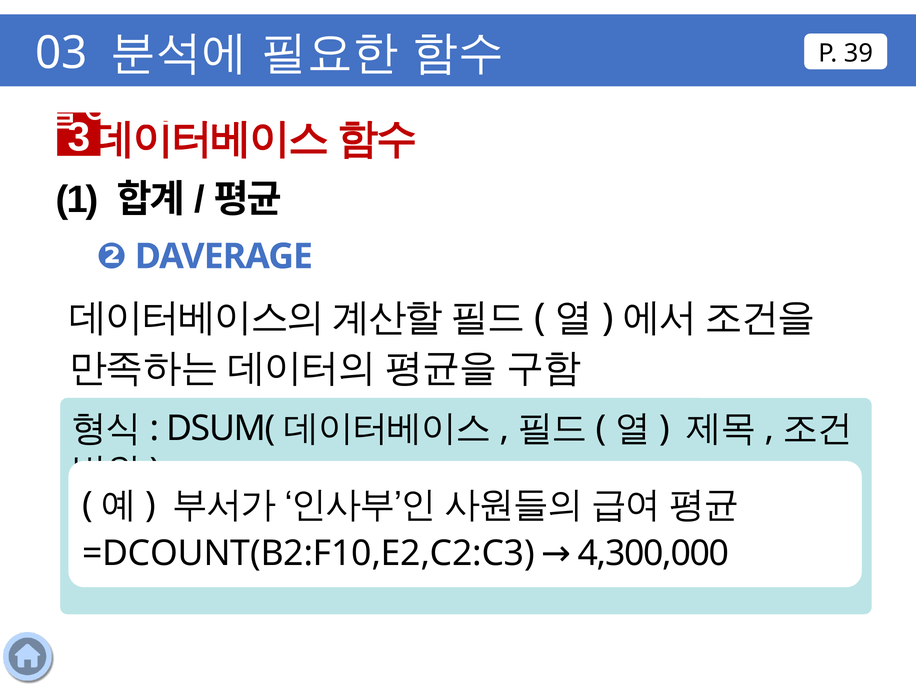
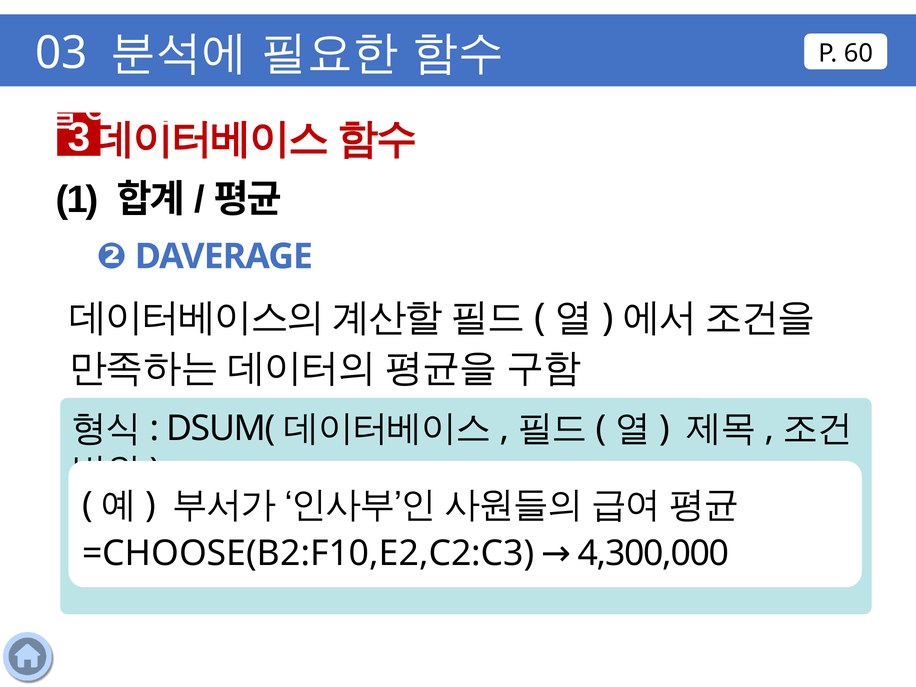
39: 39 -> 60
=DCOUNT(B2:F10,E2,C2:C3: =DCOUNT(B2:F10,E2,C2:C3 -> =CHOOSE(B2:F10,E2,C2:C3
